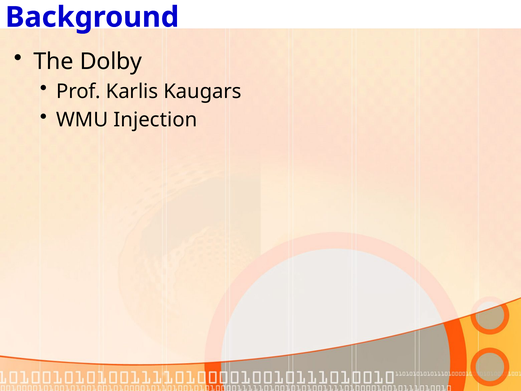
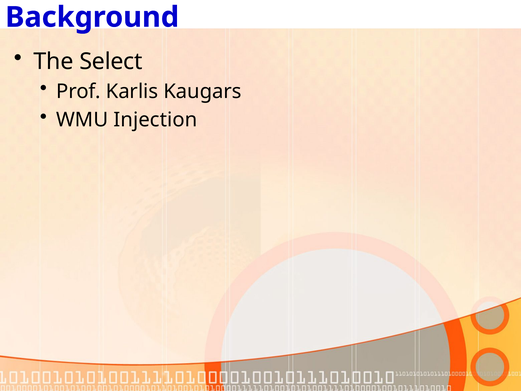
Dolby: Dolby -> Select
